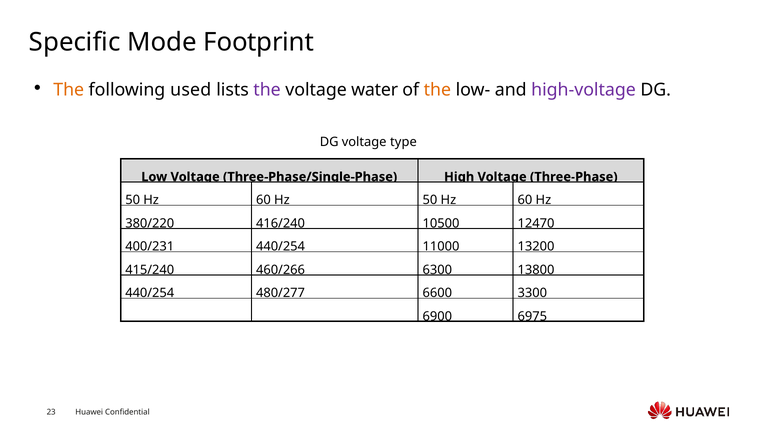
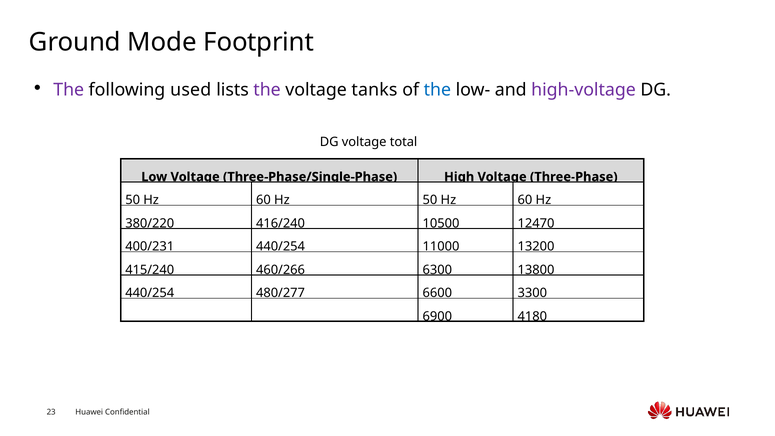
Specific: Specific -> Ground
The at (69, 90) colour: orange -> purple
water: water -> tanks
the at (437, 90) colour: orange -> blue
type: type -> total
6975: 6975 -> 4180
